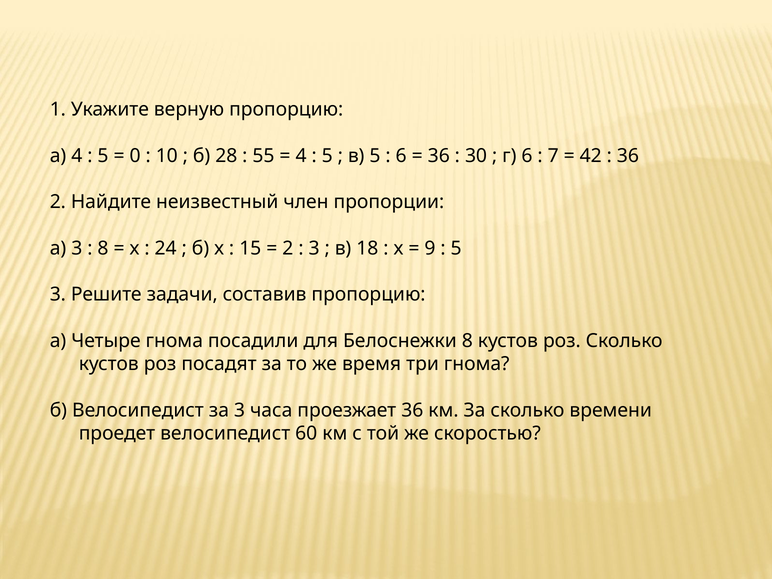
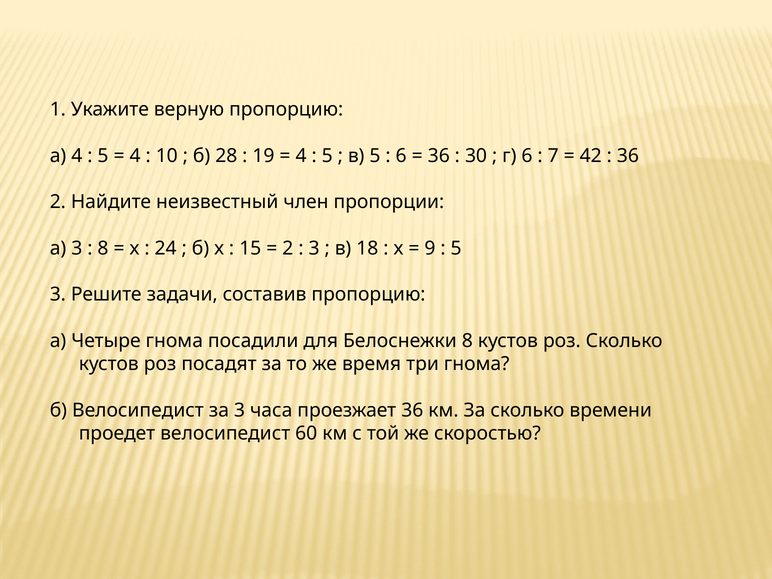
0 at (135, 156): 0 -> 4
55: 55 -> 19
